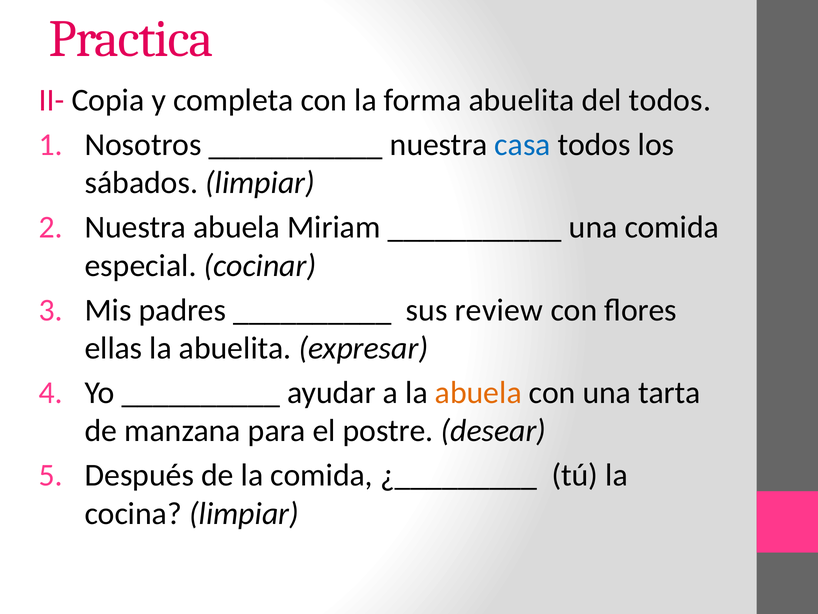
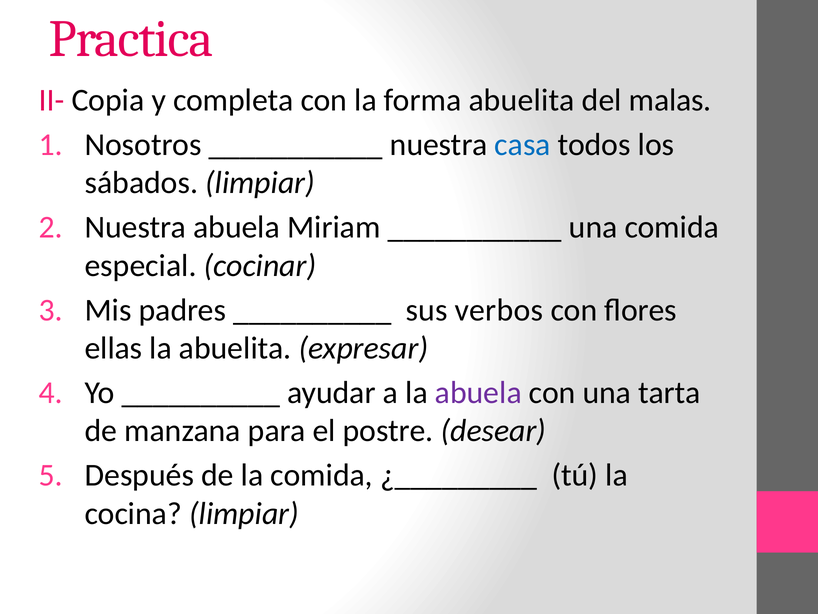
del todos: todos -> malas
review: review -> verbos
abuela at (478, 392) colour: orange -> purple
